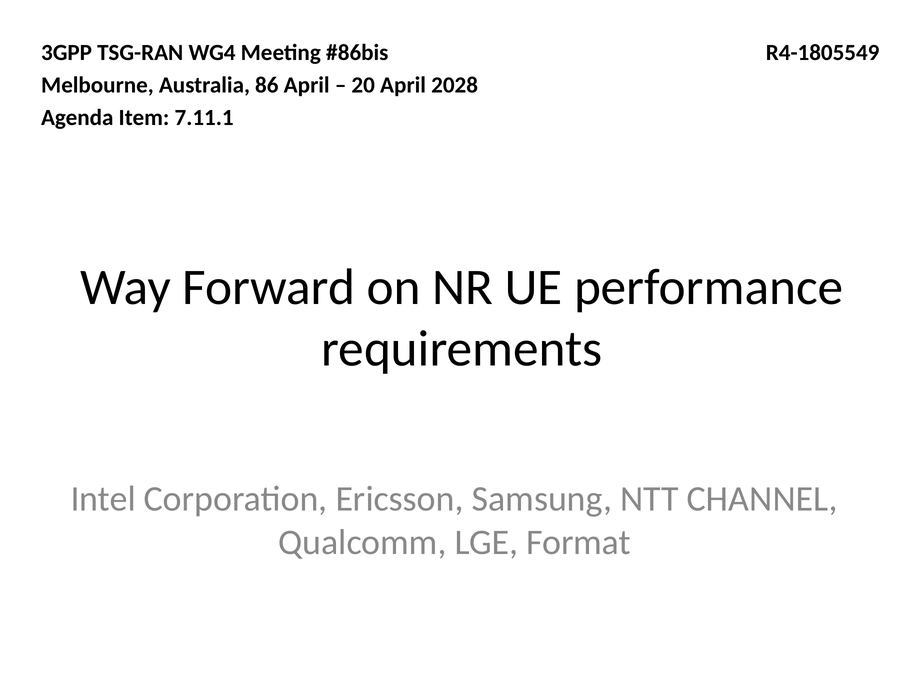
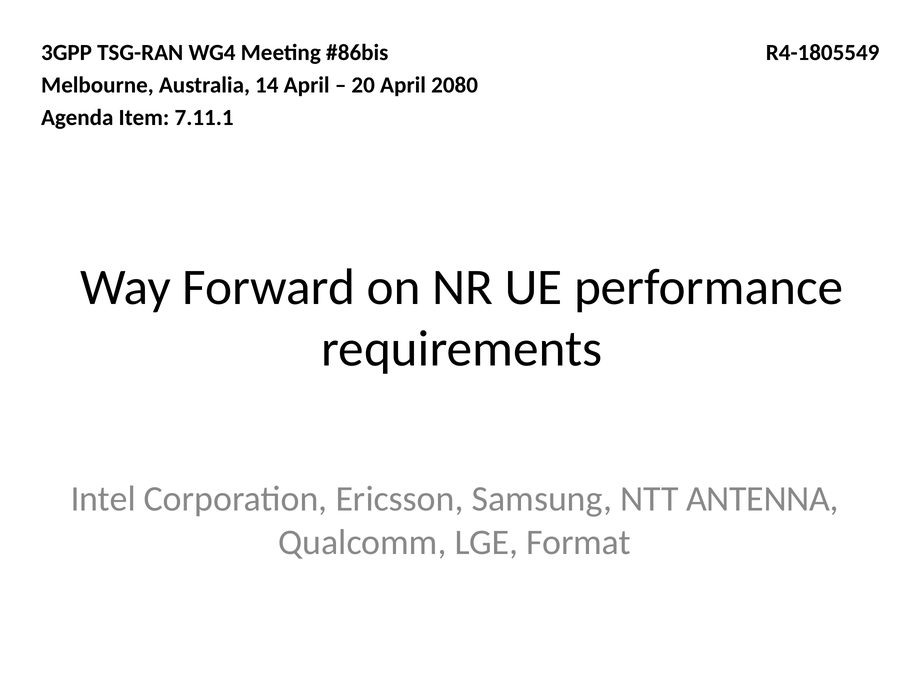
86: 86 -> 14
2028: 2028 -> 2080
CHANNEL: CHANNEL -> ANTENNA
